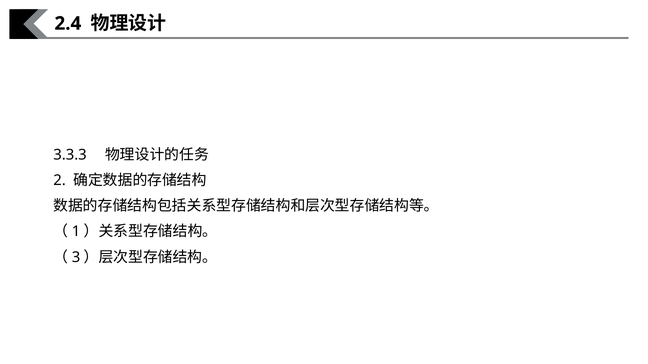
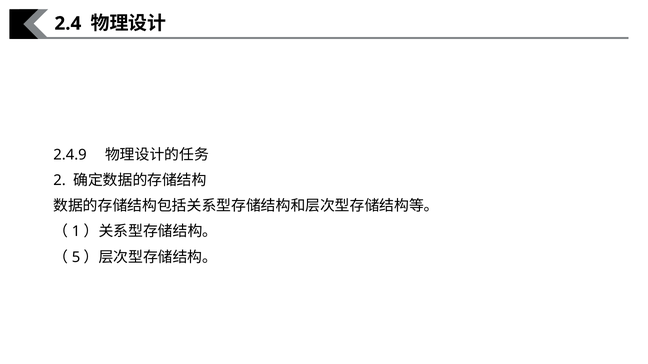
3.3.3: 3.3.3 -> 2.4.9
3: 3 -> 5
